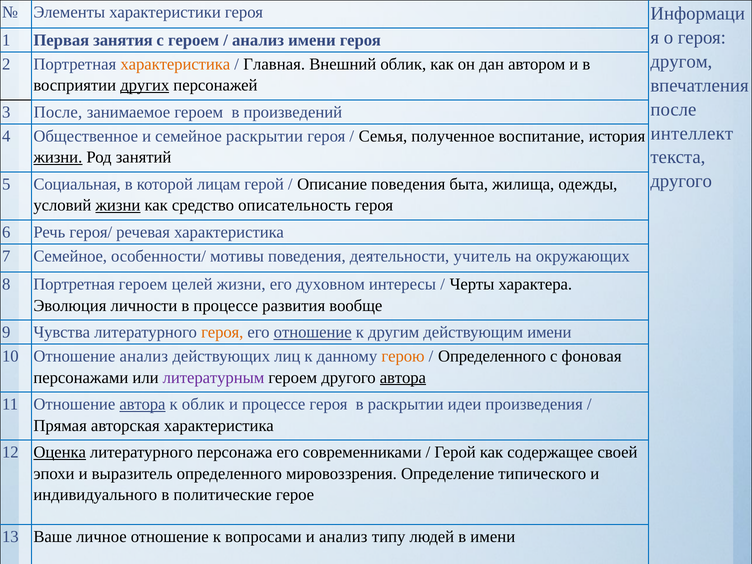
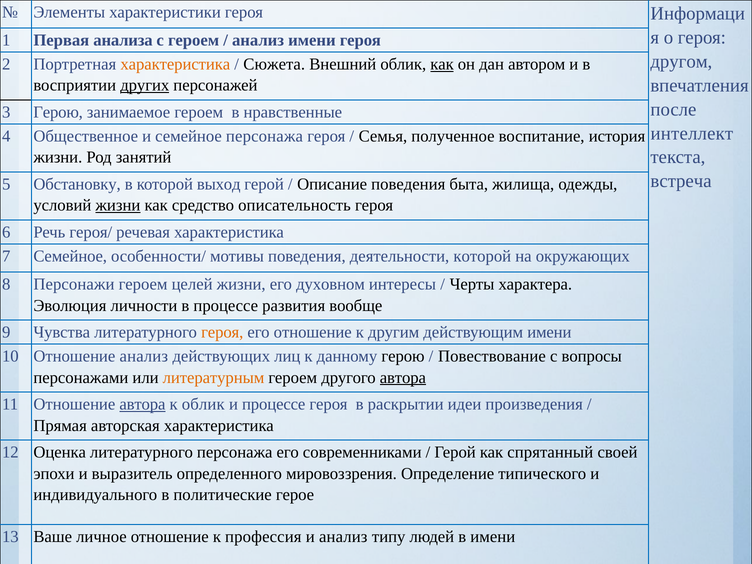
занятия: занятия -> анализа
Главная: Главная -> Сюжета
как at (442, 64) underline: none -> present
3 После: После -> Герою
произведений: произведений -> нравственные
семейное раскрытии: раскрытии -> персонажа
жизни at (58, 157) underline: present -> none
другого at (681, 181): другого -> встреча
Социальная: Социальная -> Обстановку
лицам: лицам -> выход
деятельности учитель: учитель -> которой
8 Портретная: Портретная -> Персонажи
отношение at (313, 332) underline: present -> none
герою at (403, 356) colour: orange -> black
Определенного at (492, 356): Определенного -> Повествование
фоновая: фоновая -> вопросы
литературным colour: purple -> orange
Оценка underline: present -> none
содержащее: содержащее -> спрятанный
вопросами: вопросами -> профессия
